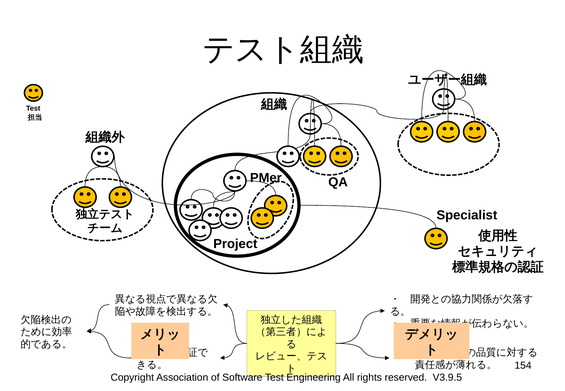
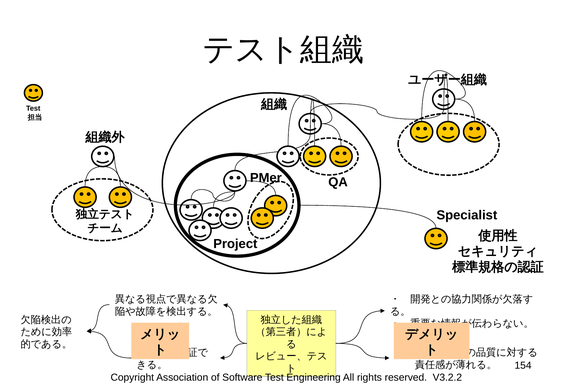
V3.9.5: V3.9.5 -> V3.2.2
